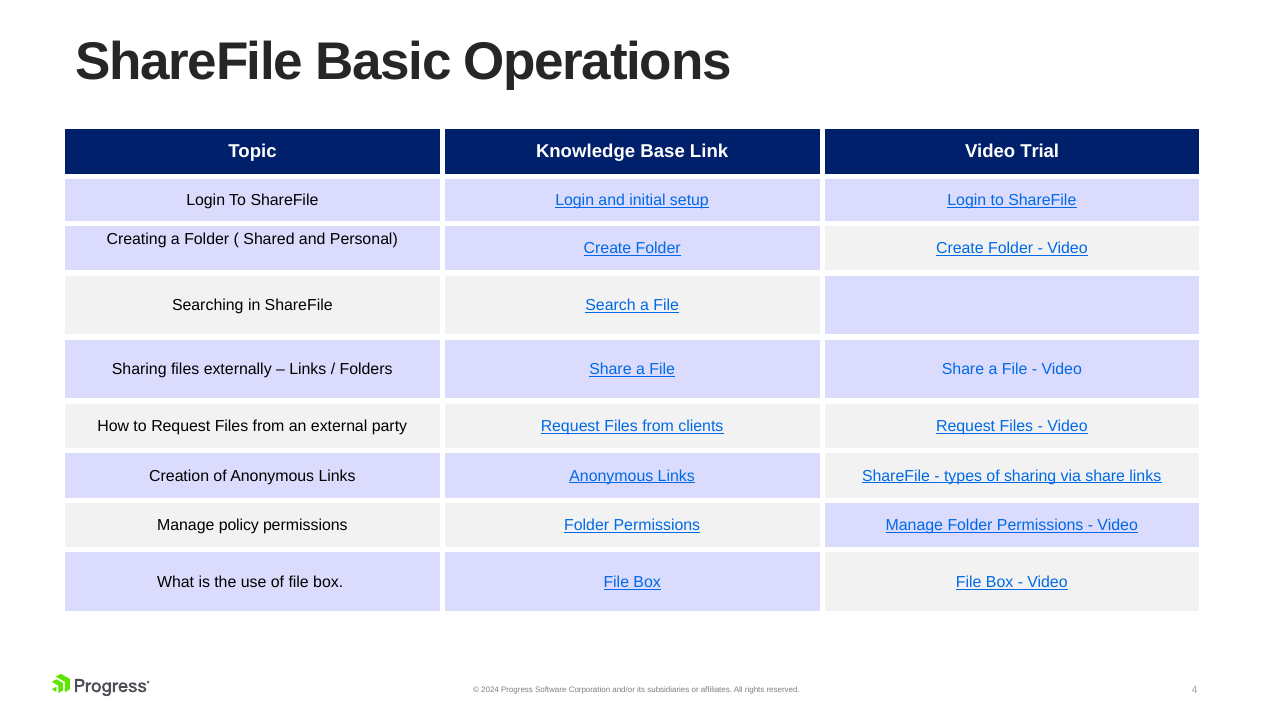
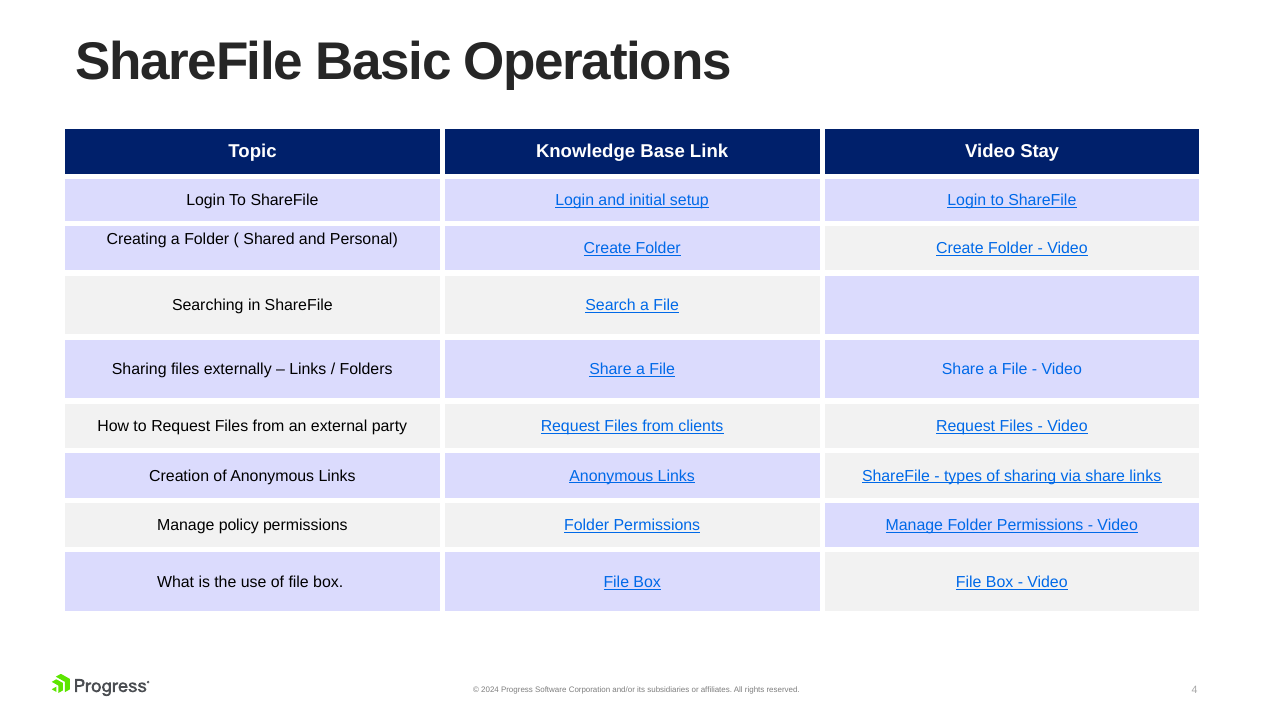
Trial: Trial -> Stay
